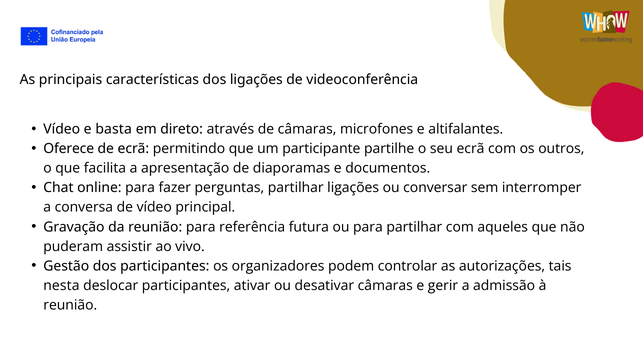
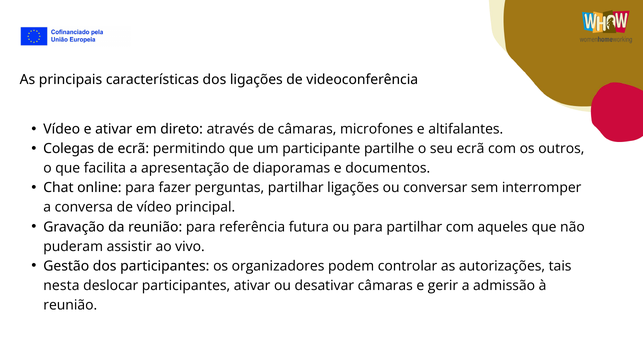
e basta: basta -> ativar
Oferece: Oferece -> Colegas
